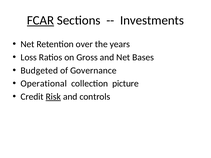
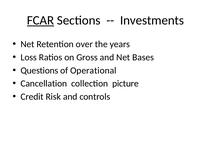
Budgeted: Budgeted -> Questions
Governance: Governance -> Operational
Operational: Operational -> Cancellation
Risk underline: present -> none
